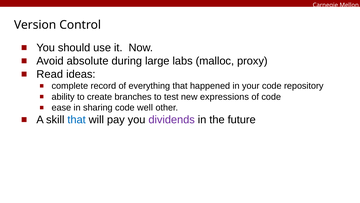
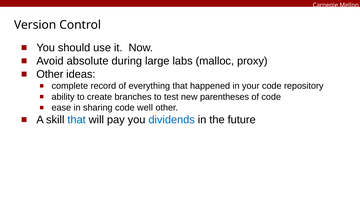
Read at (50, 74): Read -> Other
expressions: expressions -> parentheses
dividends colour: purple -> blue
